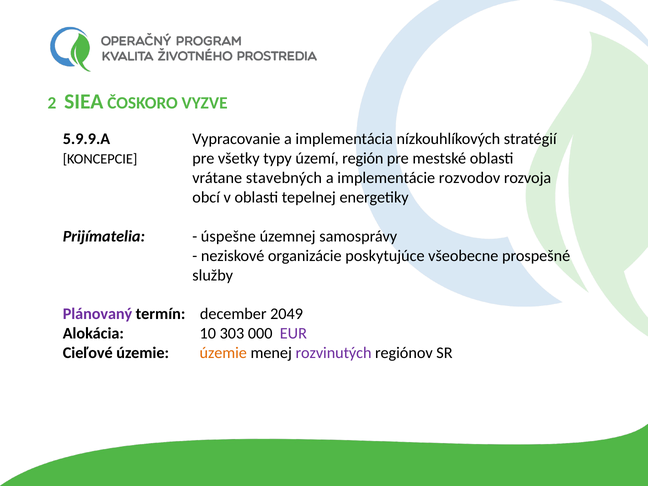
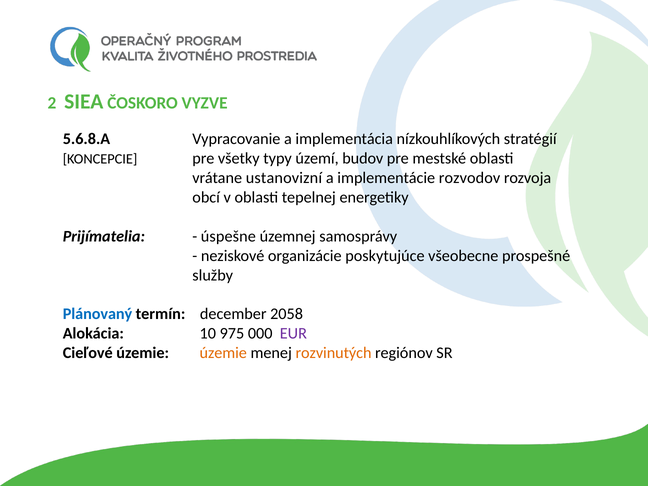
5.9.9.A: 5.9.9.A -> 5.6.8.A
región: región -> budov
stavebných: stavebných -> ustanovizní
Plánovaný colour: purple -> blue
2049: 2049 -> 2058
303: 303 -> 975
rozvinutých colour: purple -> orange
